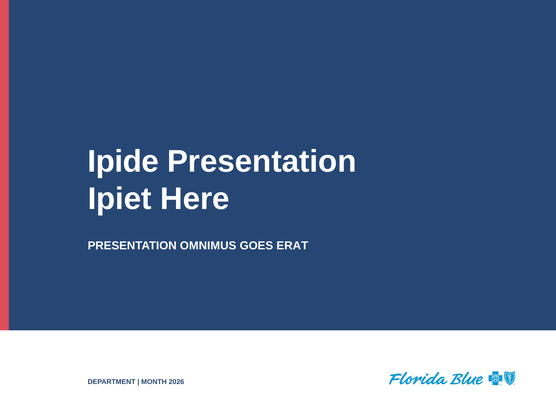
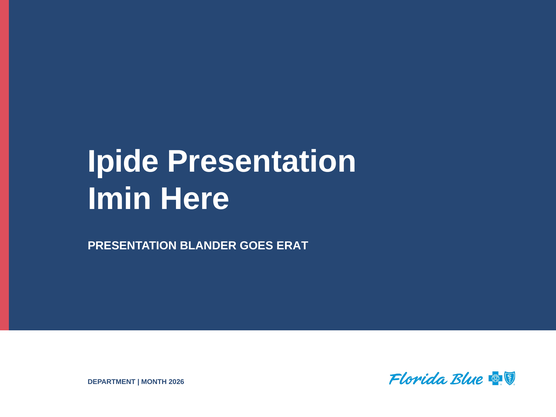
Ipiet: Ipiet -> Imin
OMNIMUS: OMNIMUS -> BLANDER
